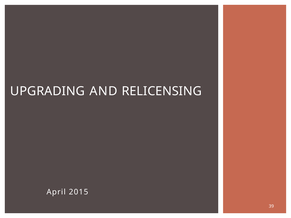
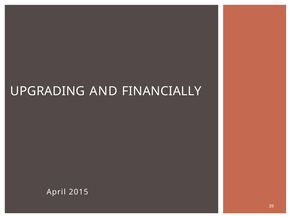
RELICENSING: RELICENSING -> FINANCIALLY
